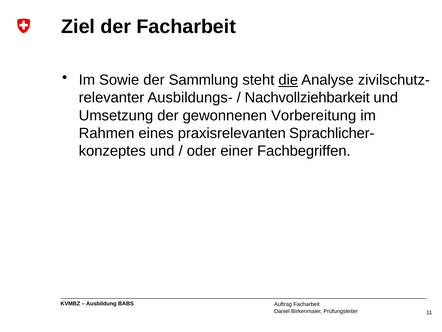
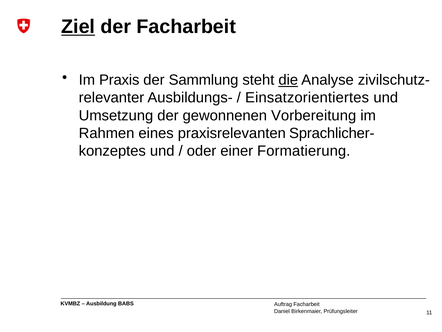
Ziel underline: none -> present
Sowie: Sowie -> Praxis
Nachvollziehbarkeit: Nachvollziehbarkeit -> Einsatzorientiertes
Fachbegriffen: Fachbegriffen -> Formatierung
